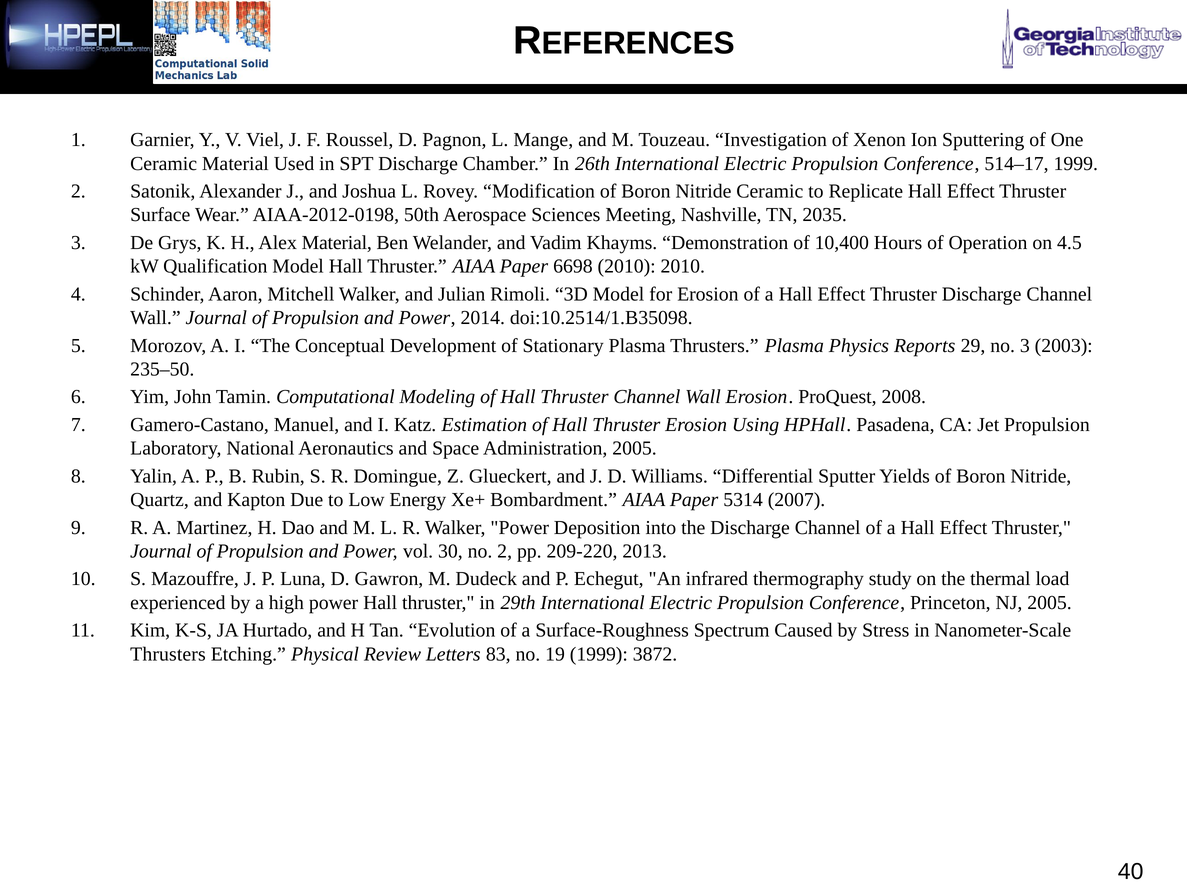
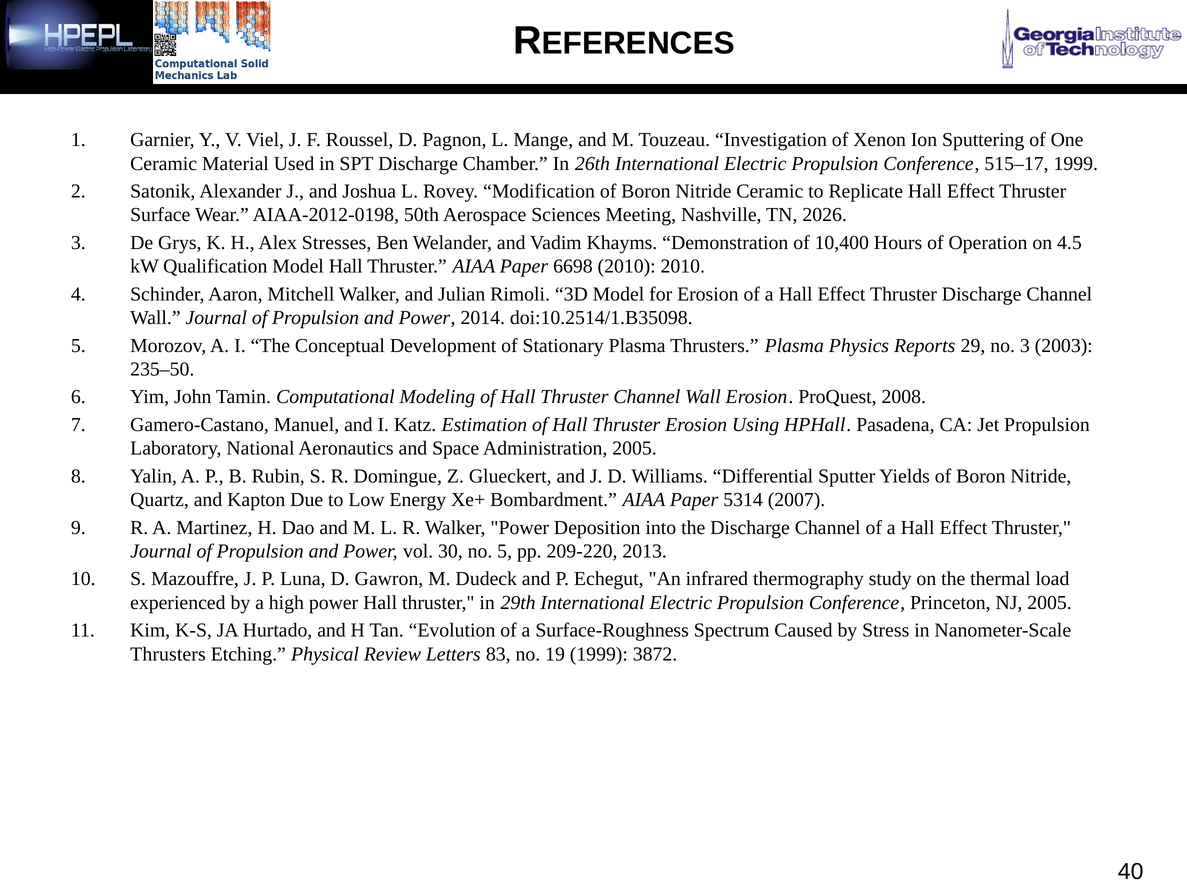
514–17: 514–17 -> 515–17
2035: 2035 -> 2026
Alex Material: Material -> Stresses
no 2: 2 -> 5
